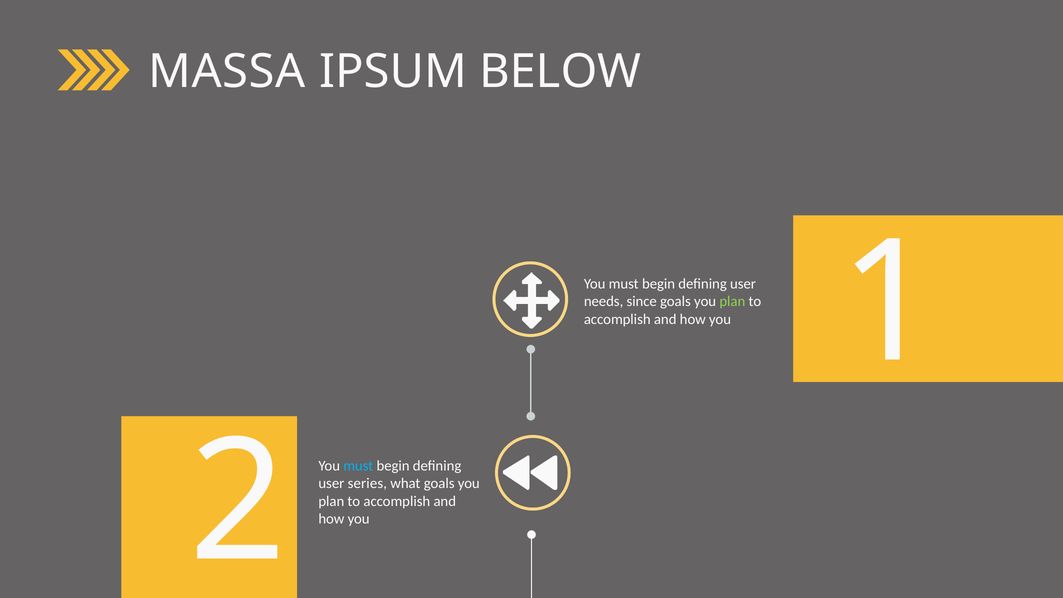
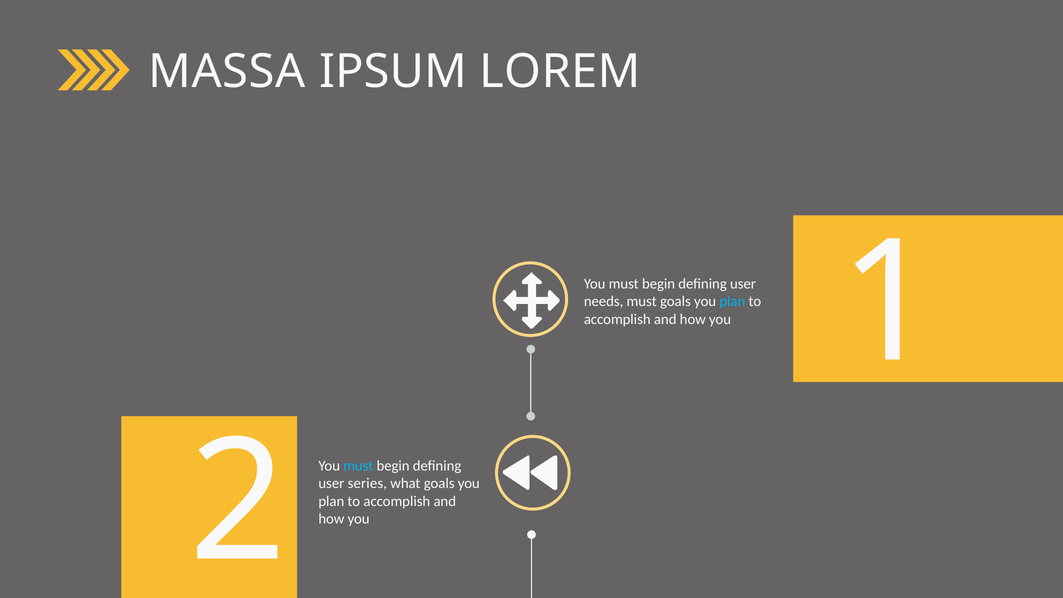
BELOW: BELOW -> LOREM
needs since: since -> must
plan at (732, 302) colour: light green -> light blue
